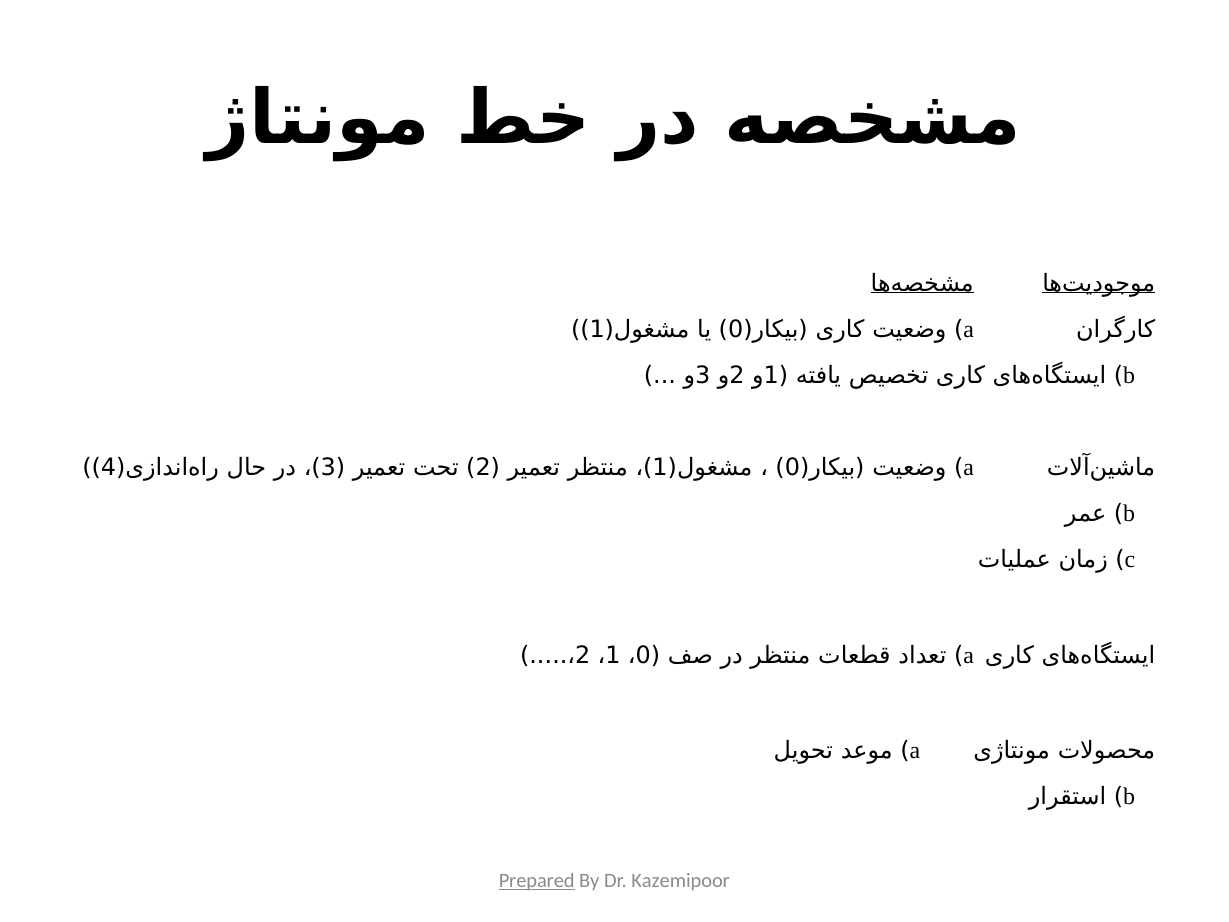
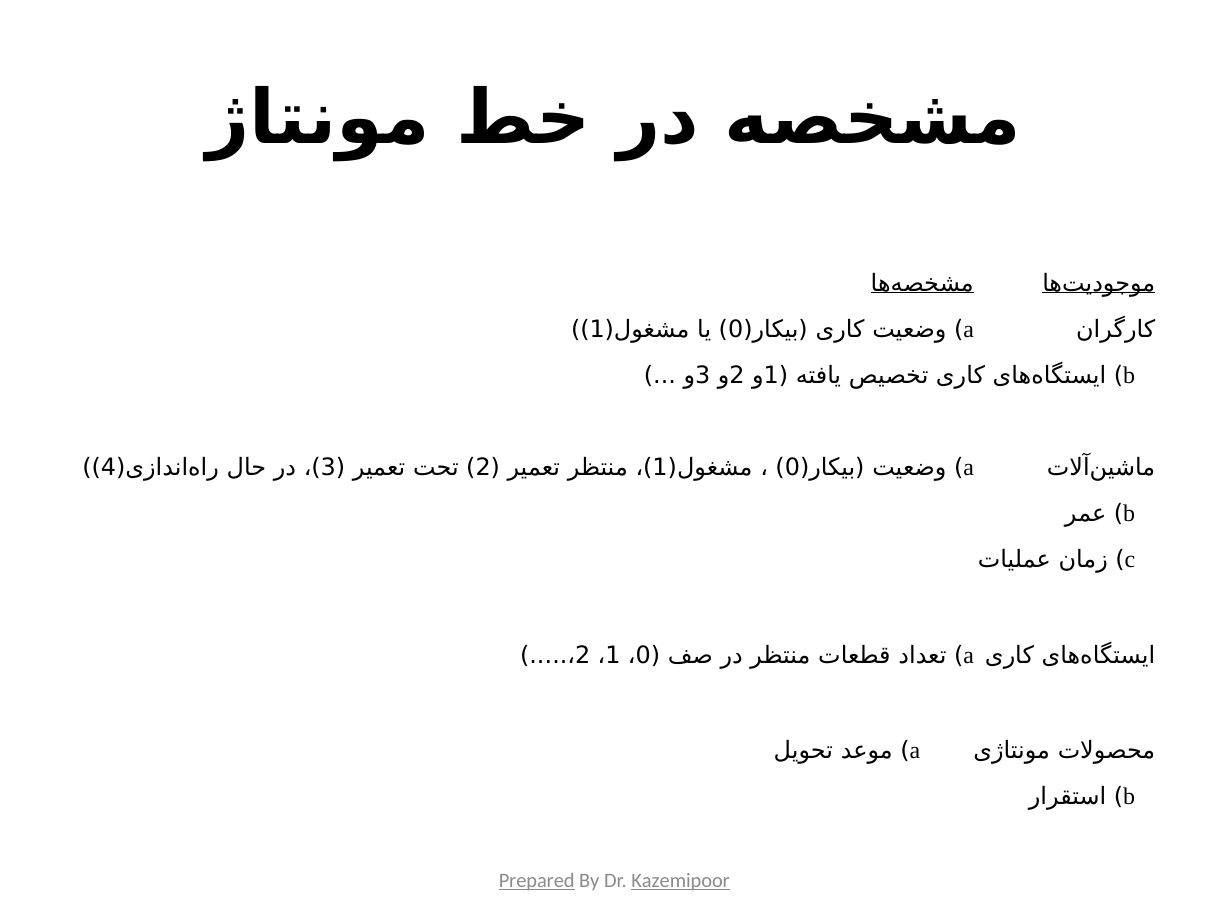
Kazemipoor underline: none -> present
